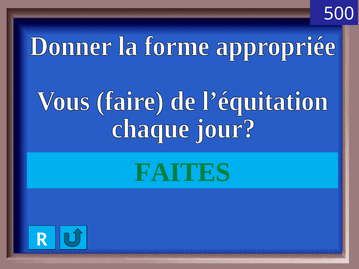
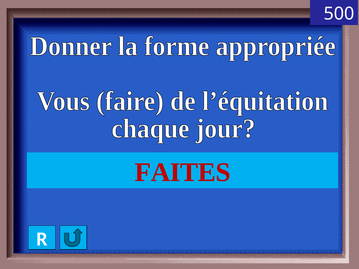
FAITES colour: green -> red
